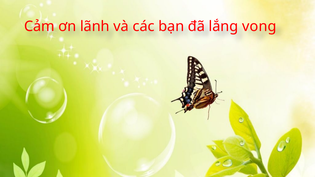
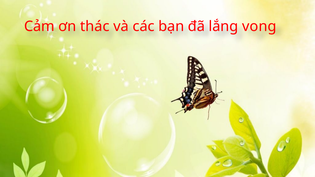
lãnh: lãnh -> thác
